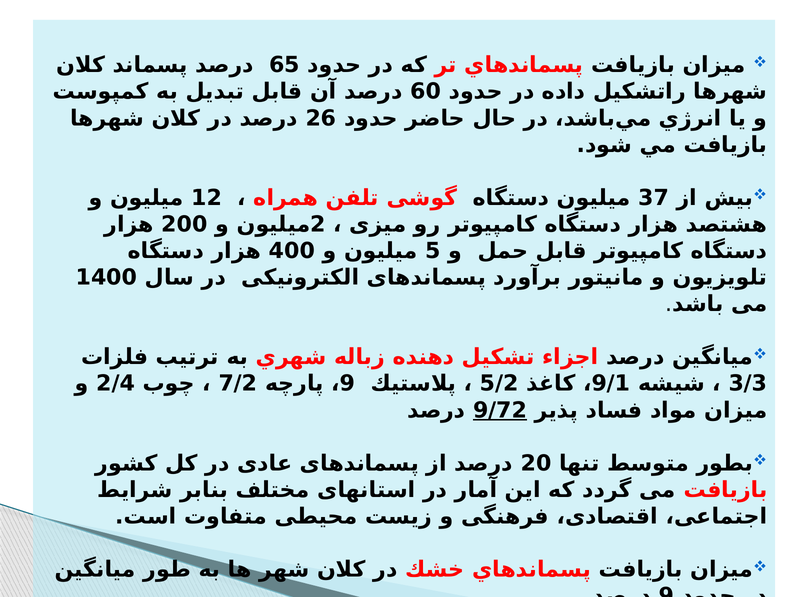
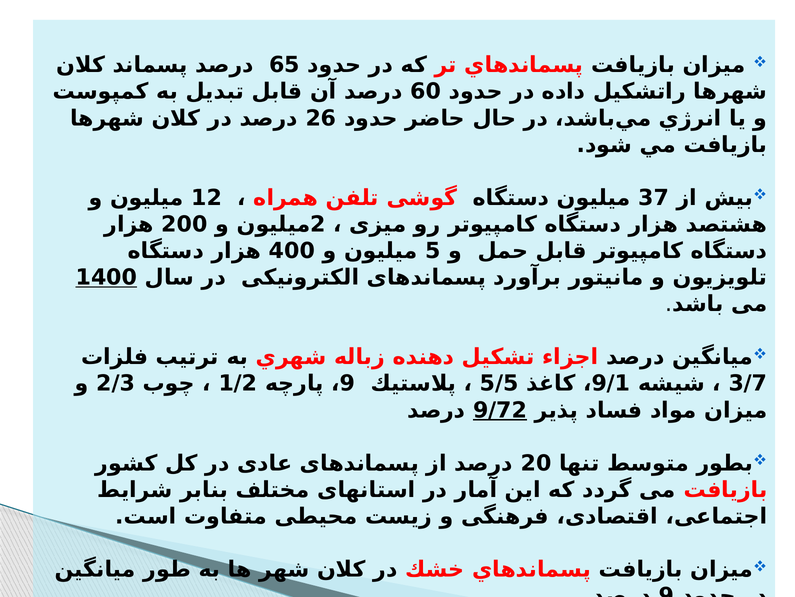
1400 underline: none -> present
2/4: 2/4 -> 2/3
7/2: 7/2 -> 1/2
5/2: 5/2 -> 5/5
3/3: 3/3 -> 3/7
